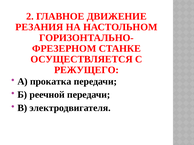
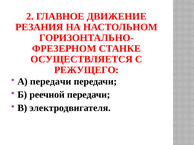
А прокатка: прокатка -> передачи
